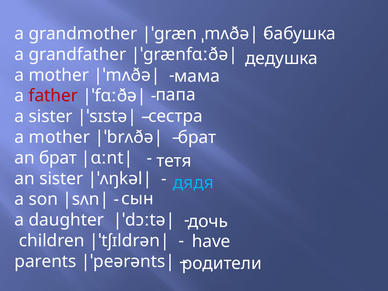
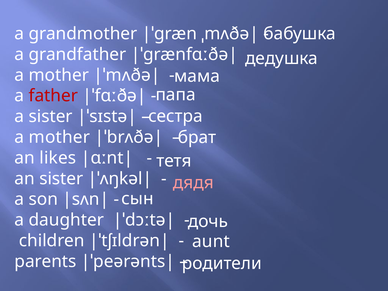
an брат: брат -> likes
дядя colour: light blue -> pink
have: have -> aunt
